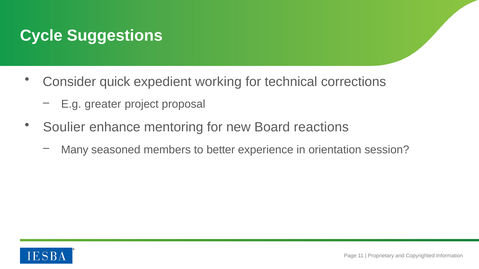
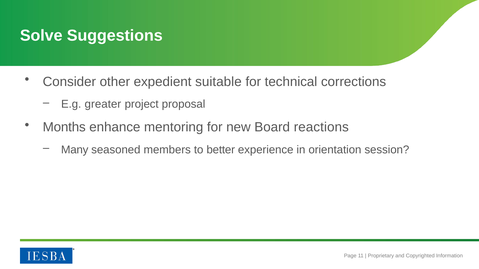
Cycle: Cycle -> Solve
quick: quick -> other
working: working -> suitable
Soulier: Soulier -> Months
